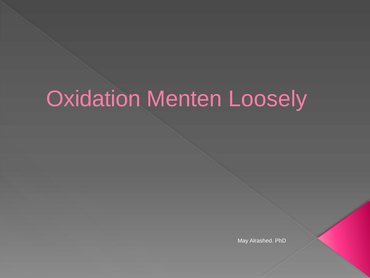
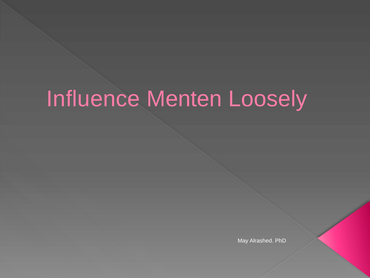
Oxidation: Oxidation -> Influence
